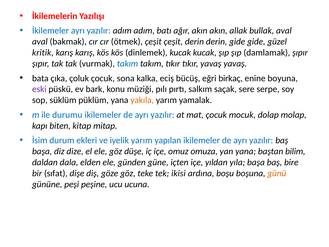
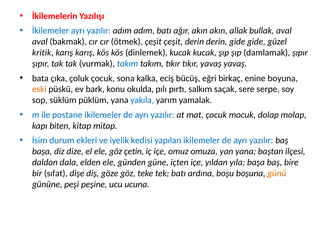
eski colour: purple -> orange
müziği: müziği -> okulda
yakıla colour: orange -> blue
durumu: durumu -> postane
iyelik yarım: yarım -> kedisi
düşe: düşe -> çetin
bilim: bilim -> ilçesi
tek ikisi: ikisi -> batı
